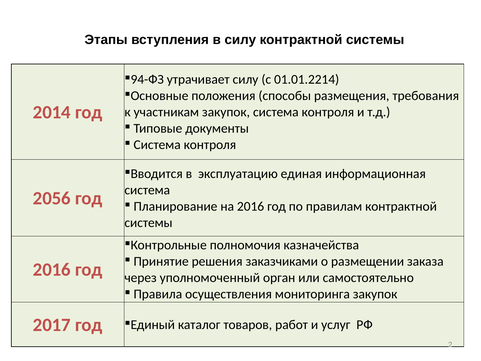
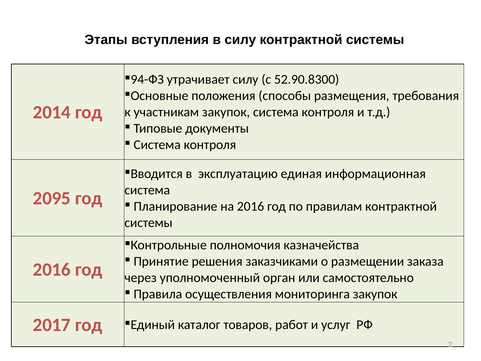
01.01.2214: 01.01.2214 -> 52.90.8300
2056: 2056 -> 2095
